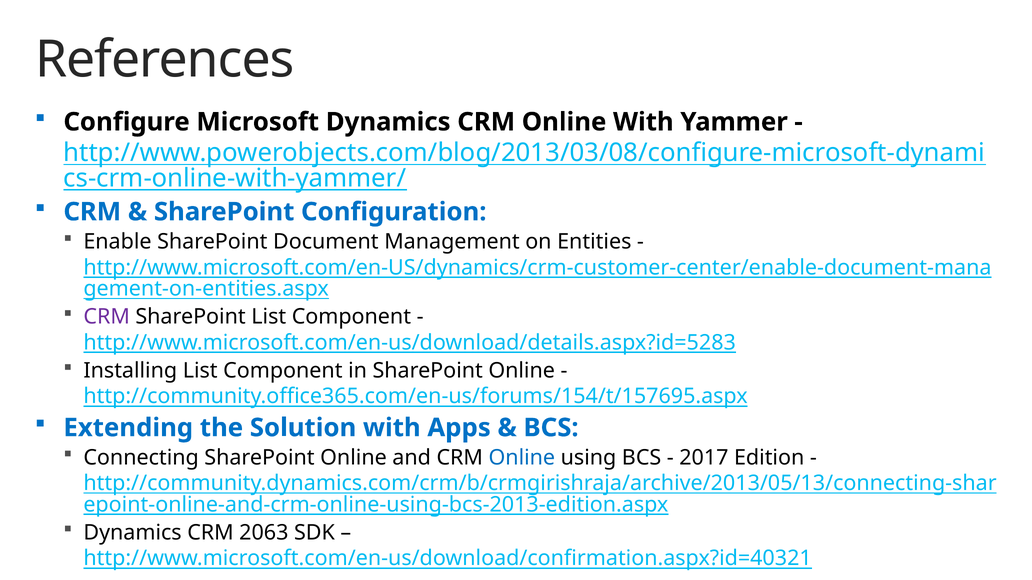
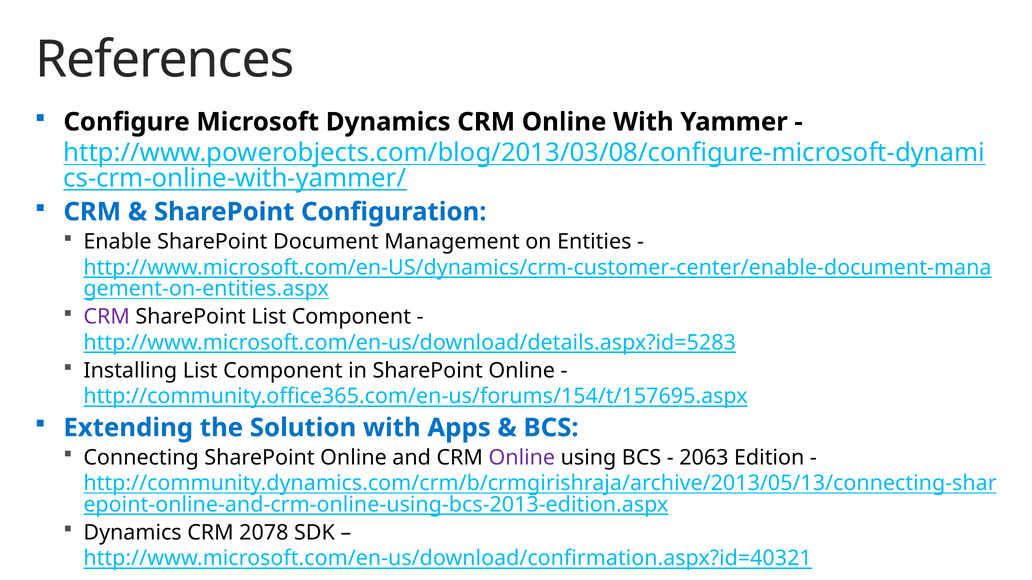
Online at (522, 458) colour: blue -> purple
2017: 2017 -> 2063
2063: 2063 -> 2078
